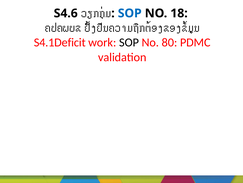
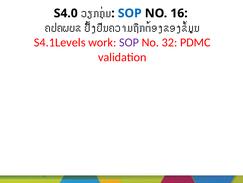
S4.6: S4.6 -> S4.0
18: 18 -> 16
S4.1Deficit: S4.1Deficit -> S4.1Levels
SOP at (129, 42) colour: black -> purple
80: 80 -> 32
